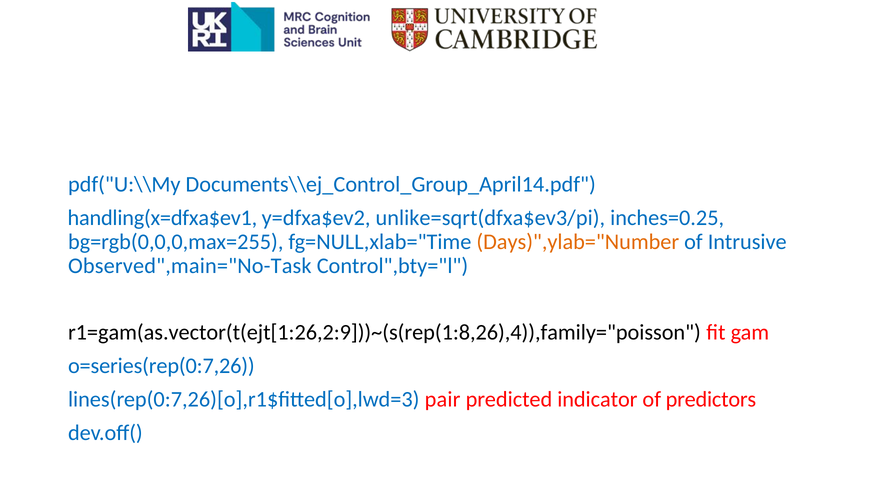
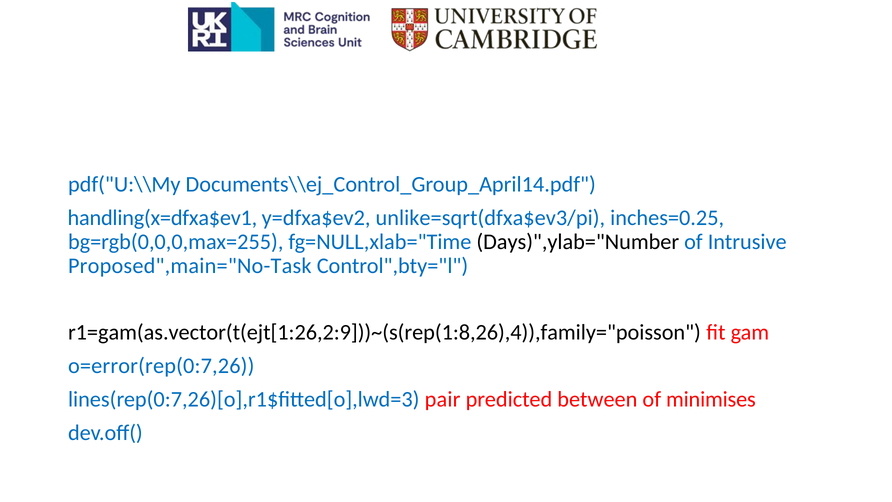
Days)",ylab="Number colour: orange -> black
Observed",main="No-Task: Observed",main="No-Task -> Proposed",main="No-Task
o=series(rep(0:7,26: o=series(rep(0:7,26 -> o=error(rep(0:7,26
indicator: indicator -> between
predictors: predictors -> minimises
